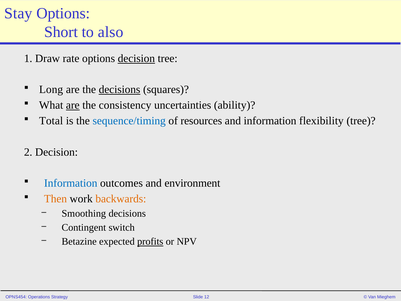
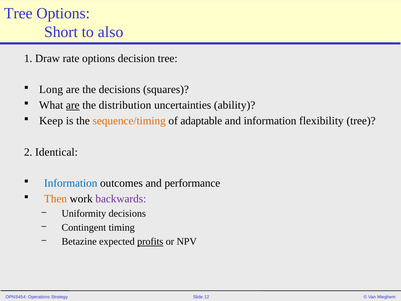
Stay at (18, 13): Stay -> Tree
decision at (136, 58) underline: present -> none
decisions at (120, 90) underline: present -> none
consistency: consistency -> distribution
Total: Total -> Keep
sequence/timing colour: blue -> orange
resources: resources -> adaptable
2 Decision: Decision -> Identical
environment: environment -> performance
backwards colour: orange -> purple
Smoothing: Smoothing -> Uniformity
switch: switch -> timing
